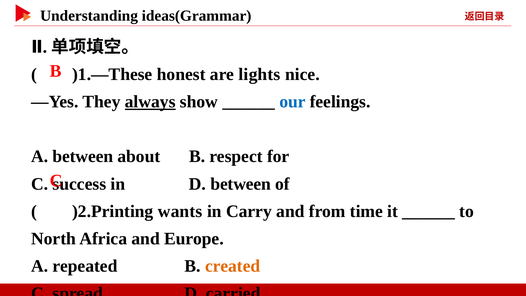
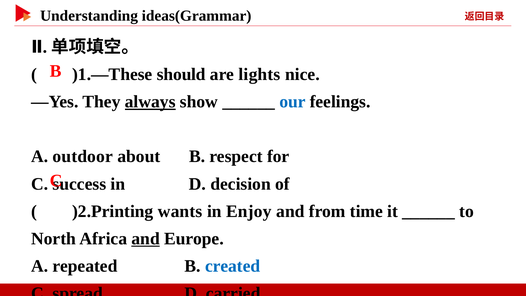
honest: honest -> should
A between: between -> outdoor
D between: between -> decision
Carry: Carry -> Enjoy
and at (146, 239) underline: none -> present
created colour: orange -> blue
